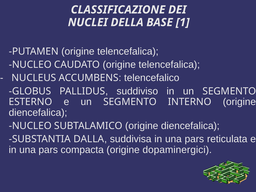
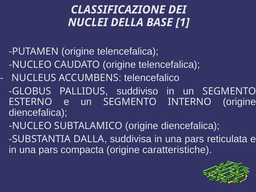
dopaminergici: dopaminergici -> caratteristiche
